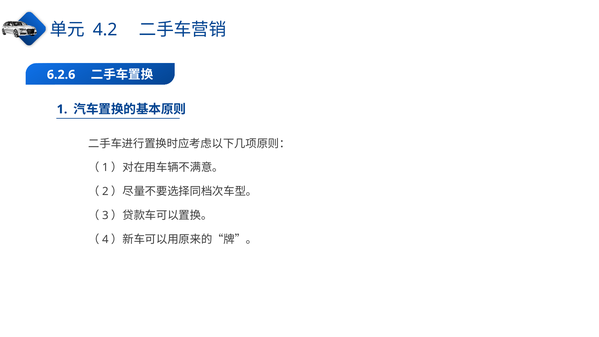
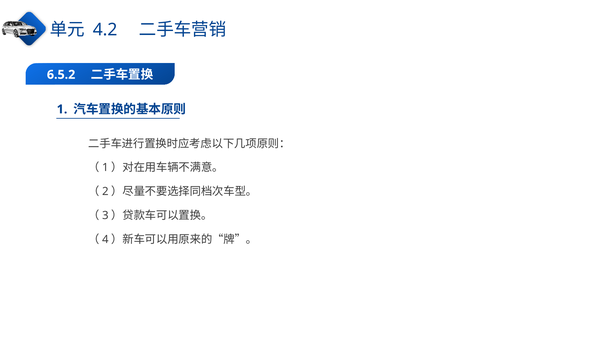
6.2.6: 6.2.6 -> 6.5.2
